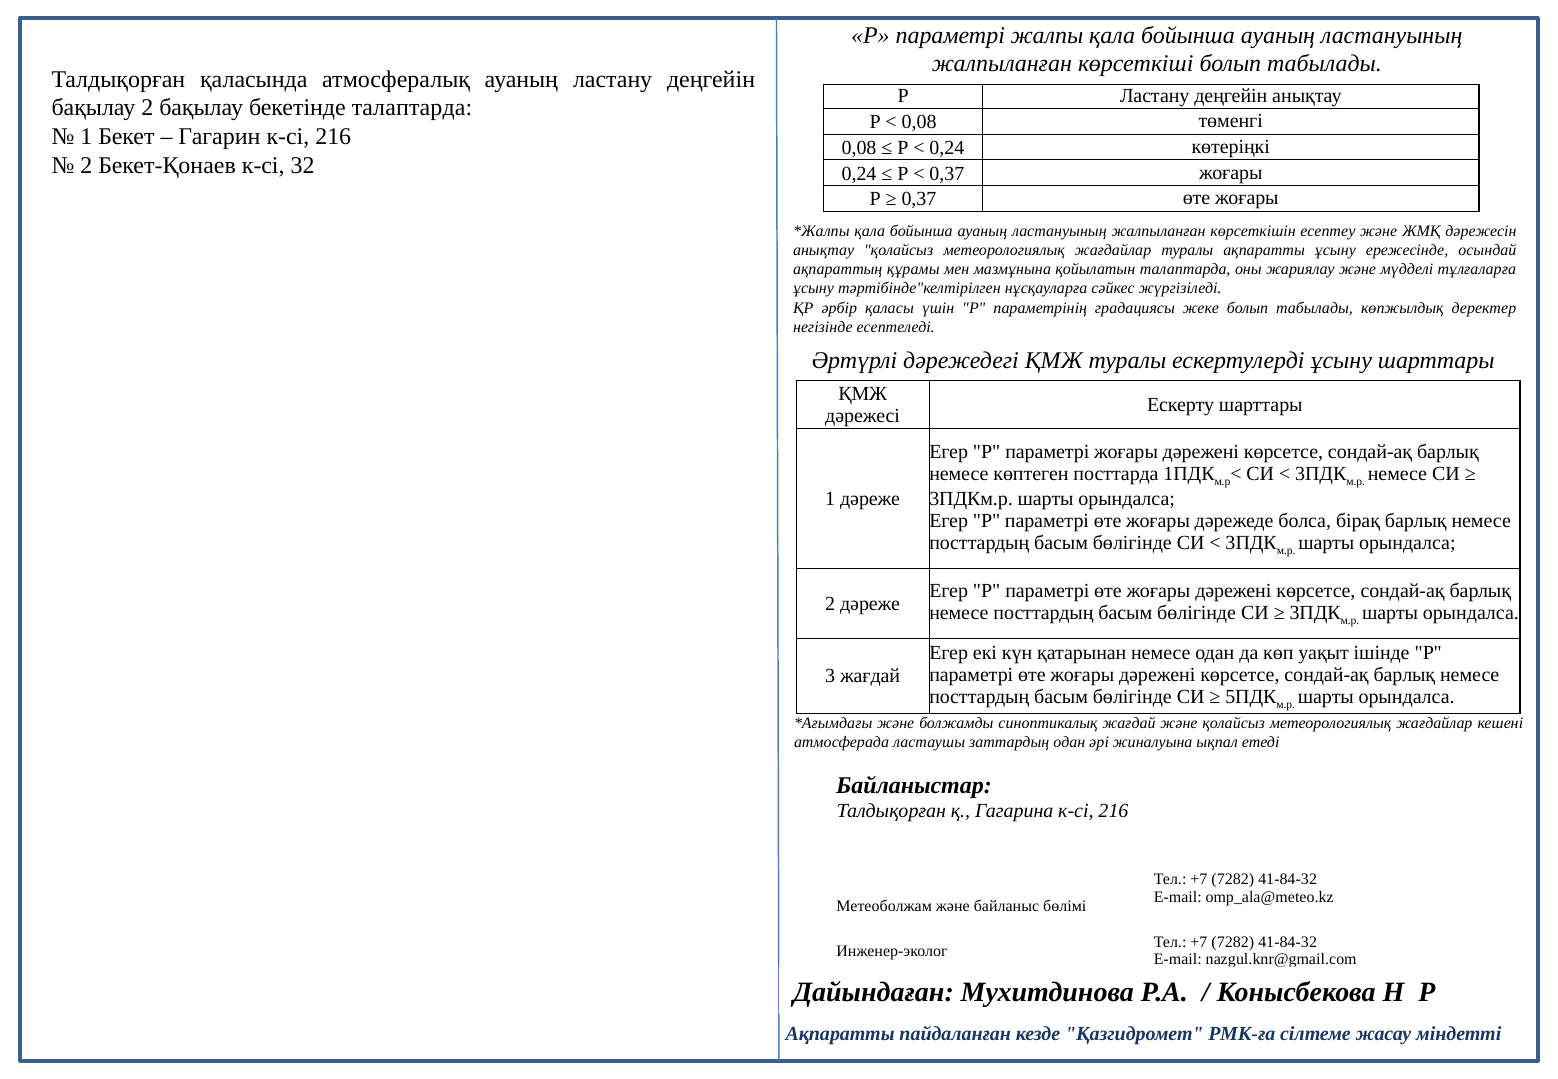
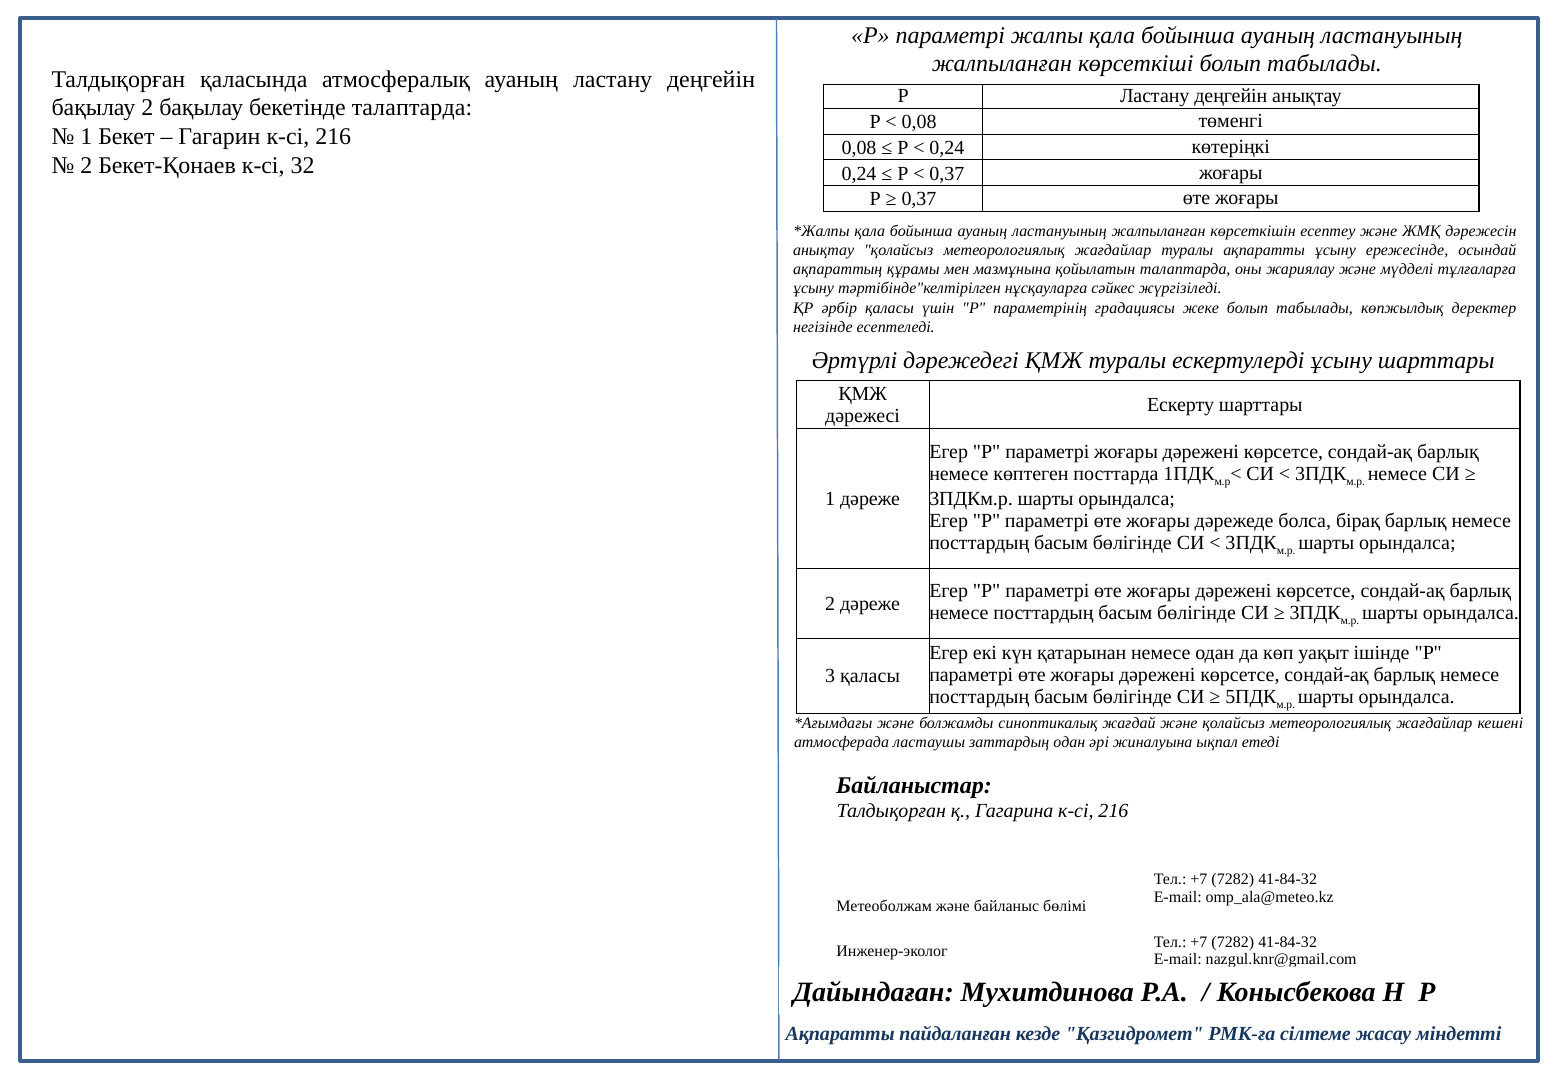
3 жағдай: жағдай -> қаласы
